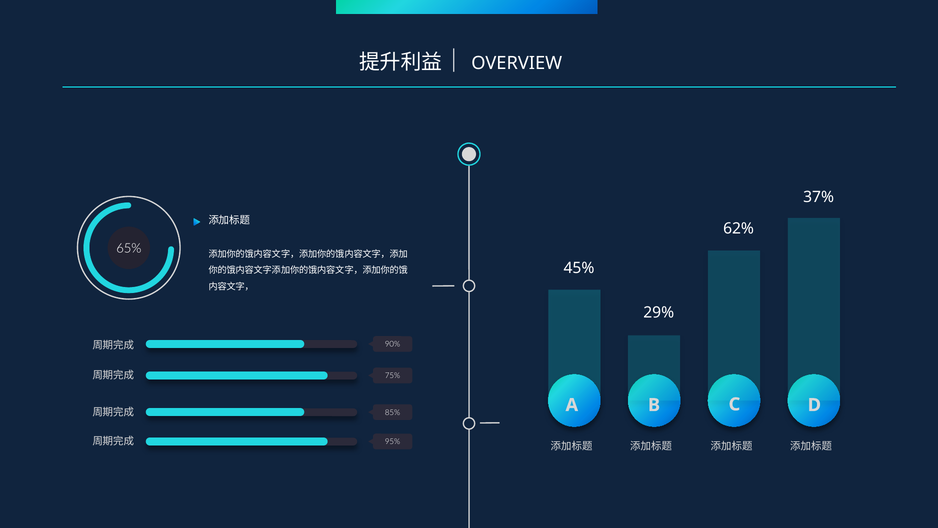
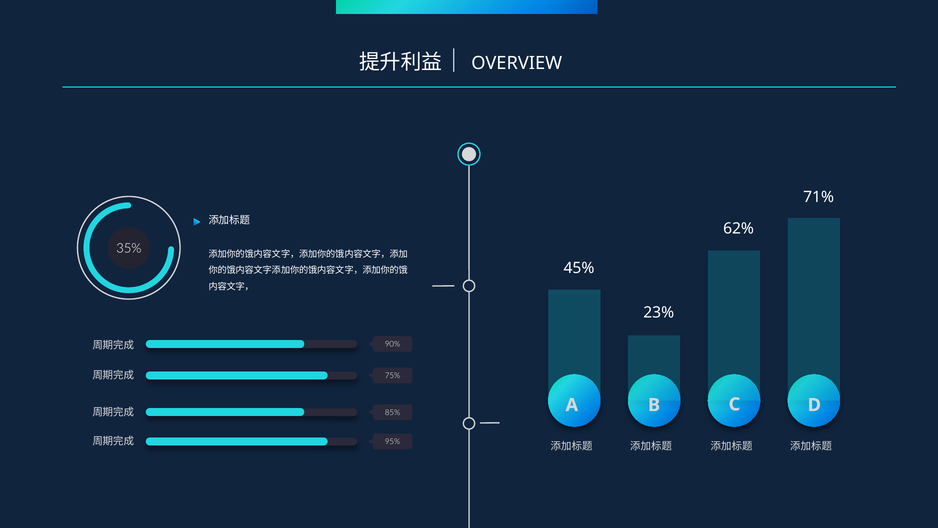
37%: 37% -> 71%
65%: 65% -> 35%
29%: 29% -> 23%
